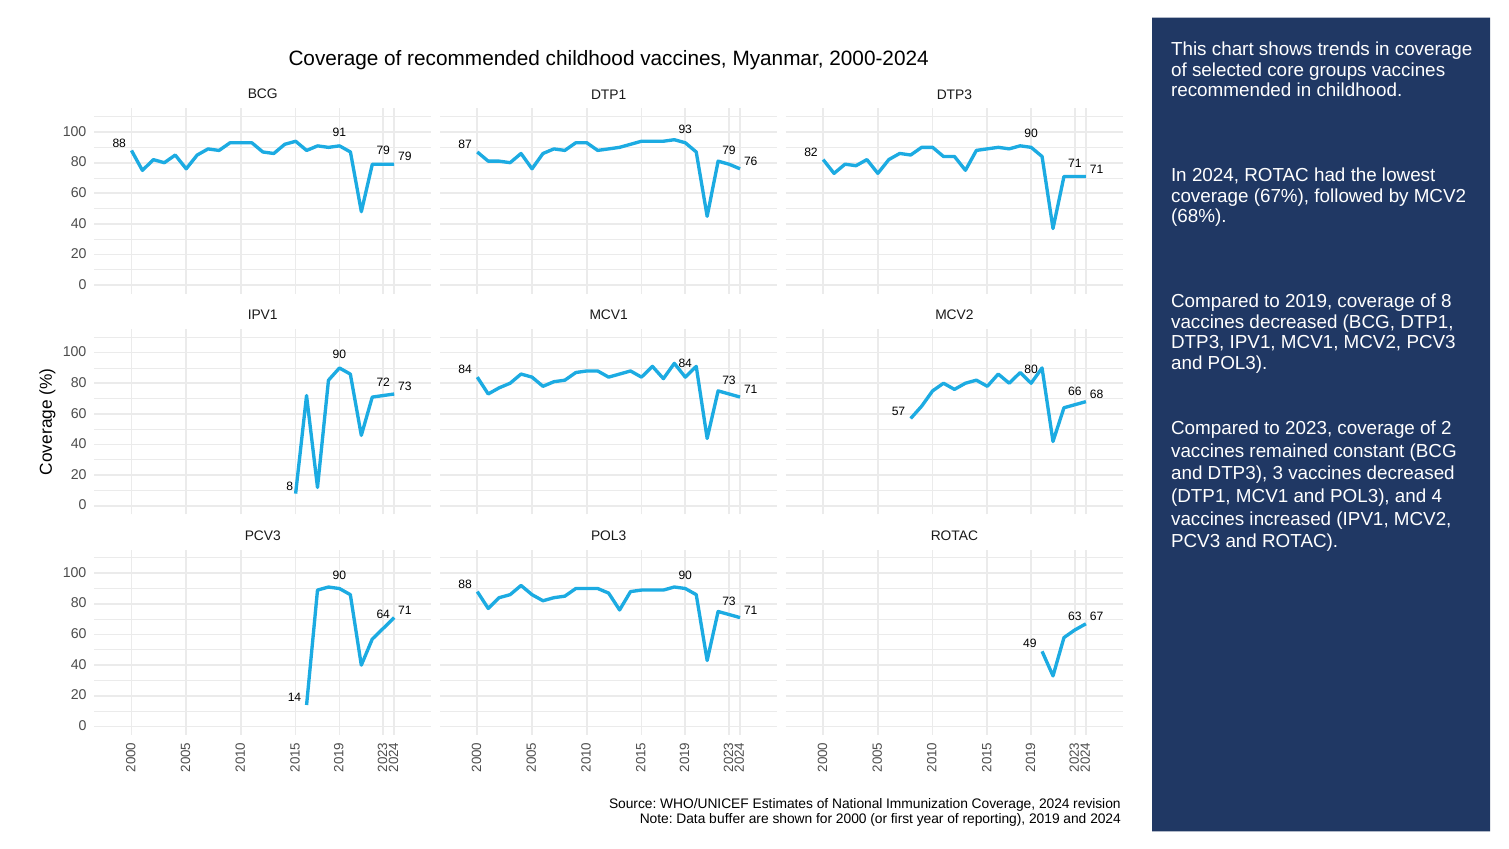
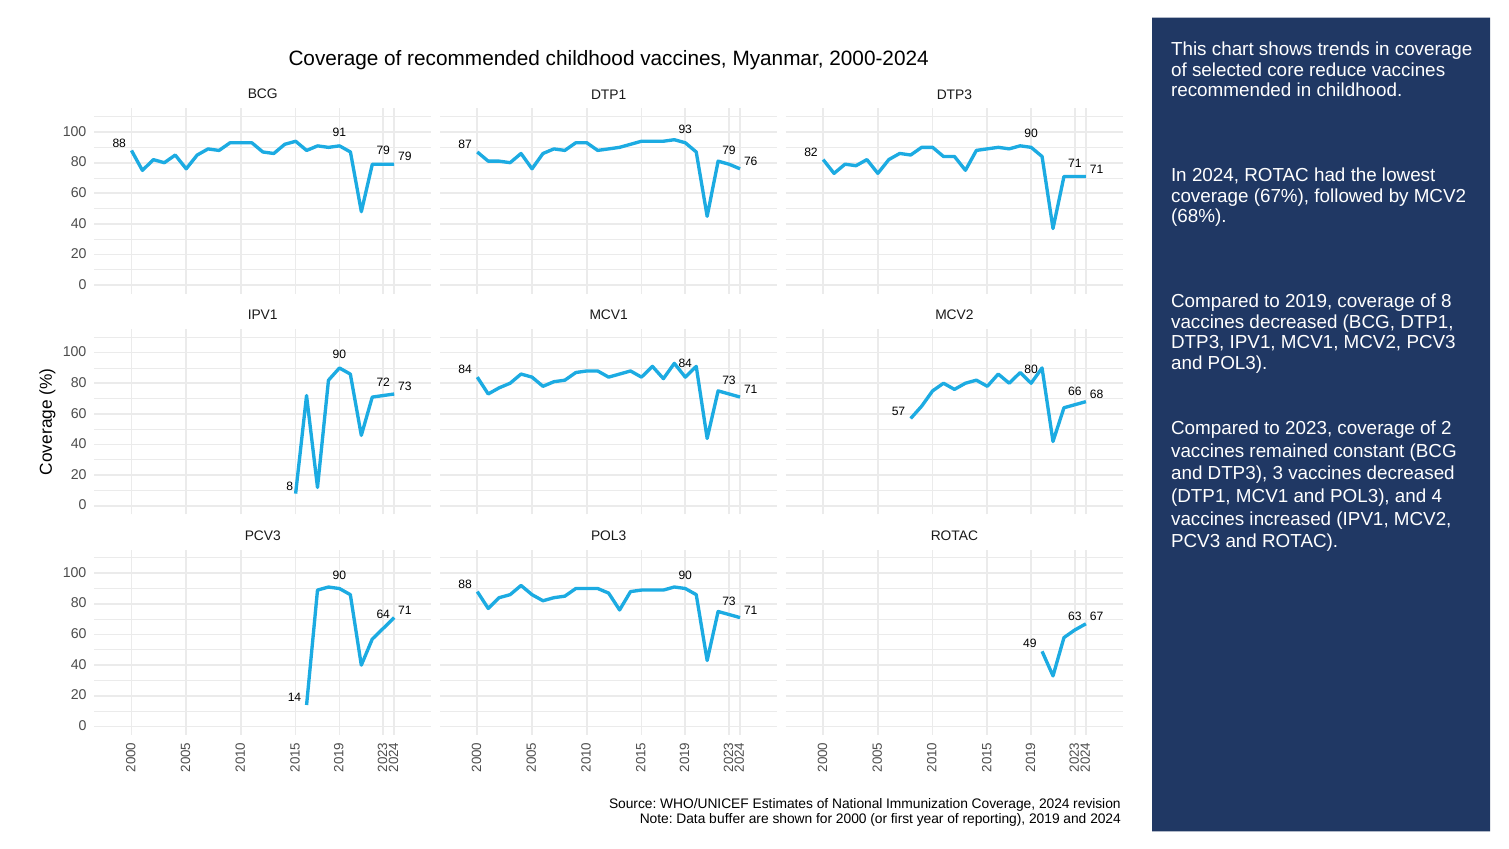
groups: groups -> reduce
